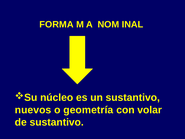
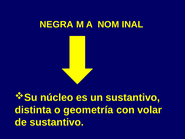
FORMA: FORMA -> NEGRA
nuevos: nuevos -> distinta
